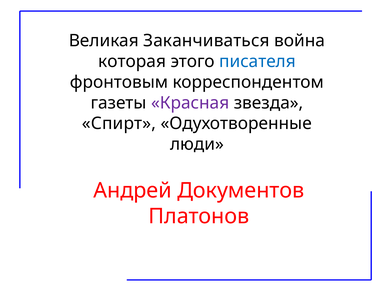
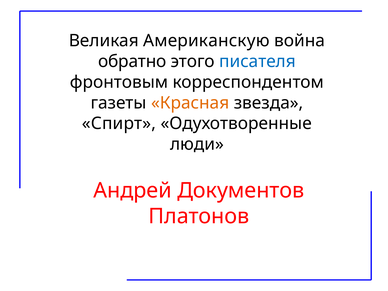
Заканчиваться: Заканчиваться -> Американскую
которая: которая -> обратно
Красная colour: purple -> orange
